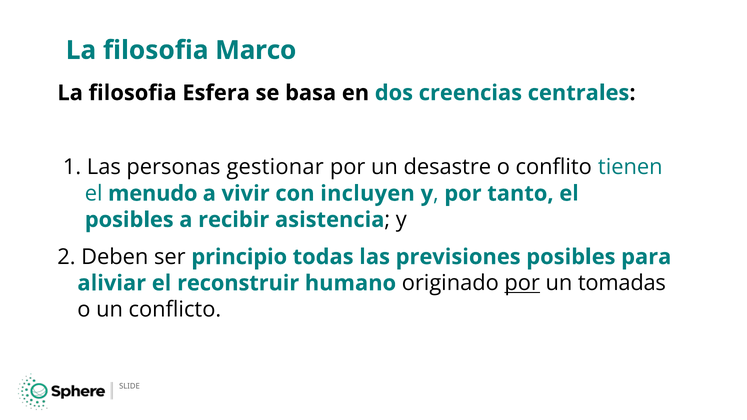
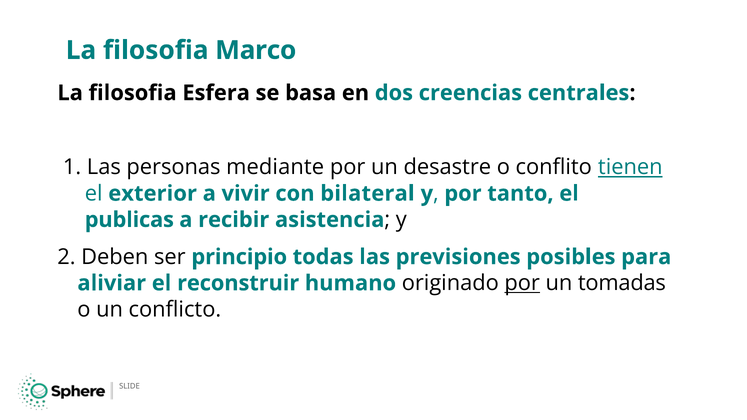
gestionar: gestionar -> mediante
tienen underline: none -> present
menudo: menudo -> exterior
incluyen: incluyen -> bilateral
posibles at (129, 220): posibles -> publicas
